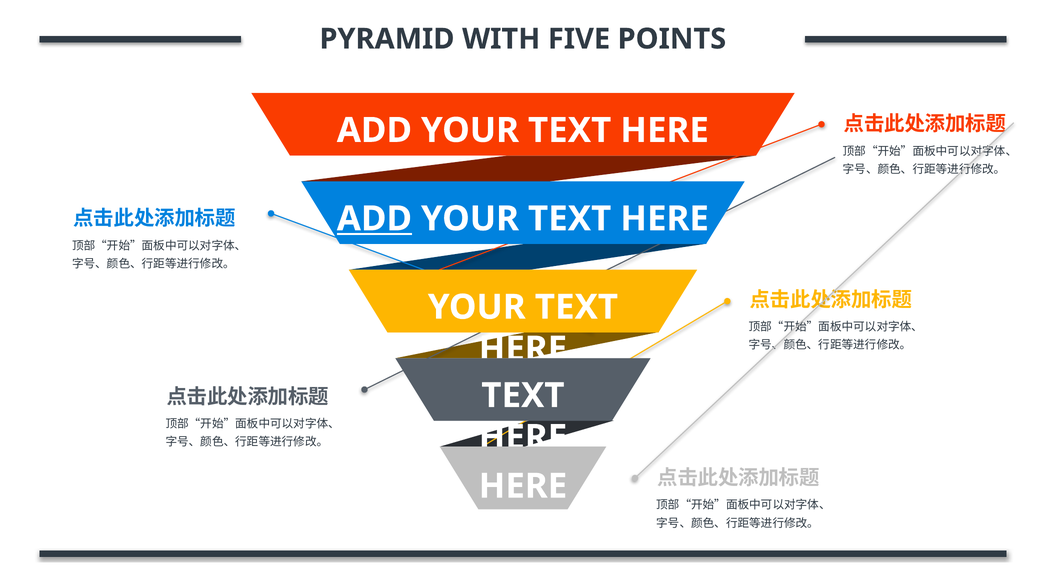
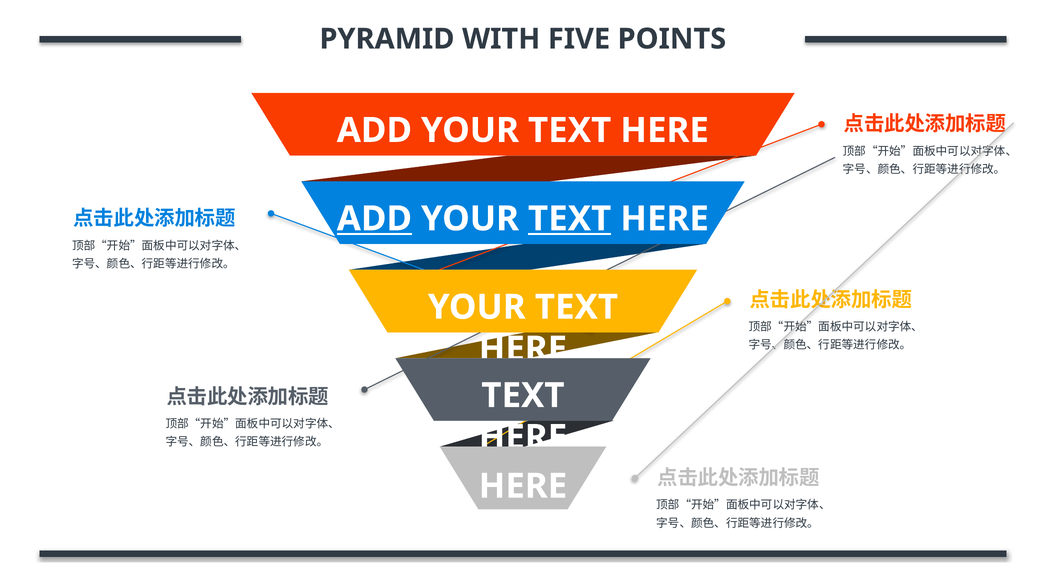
TEXT at (570, 219) underline: none -> present
